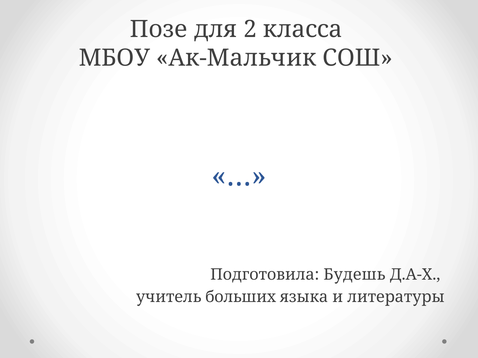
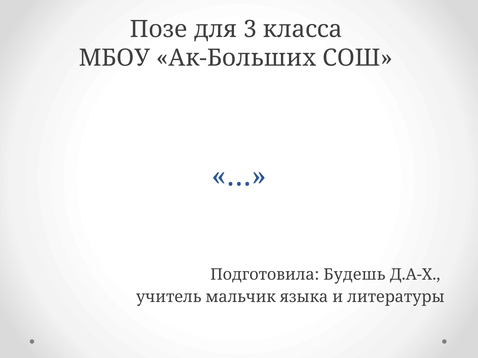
2: 2 -> 3
Ак-Мальчик: Ак-Мальчик -> Ак-Больших
больших: больших -> мальчик
